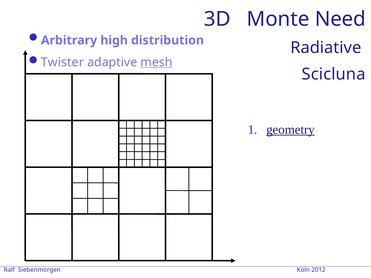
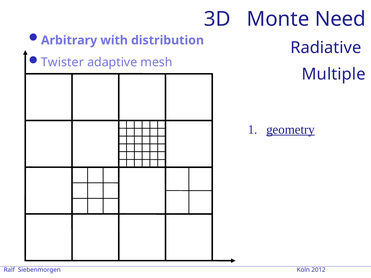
high: high -> with
mesh underline: present -> none
Scicluna: Scicluna -> Multiple
